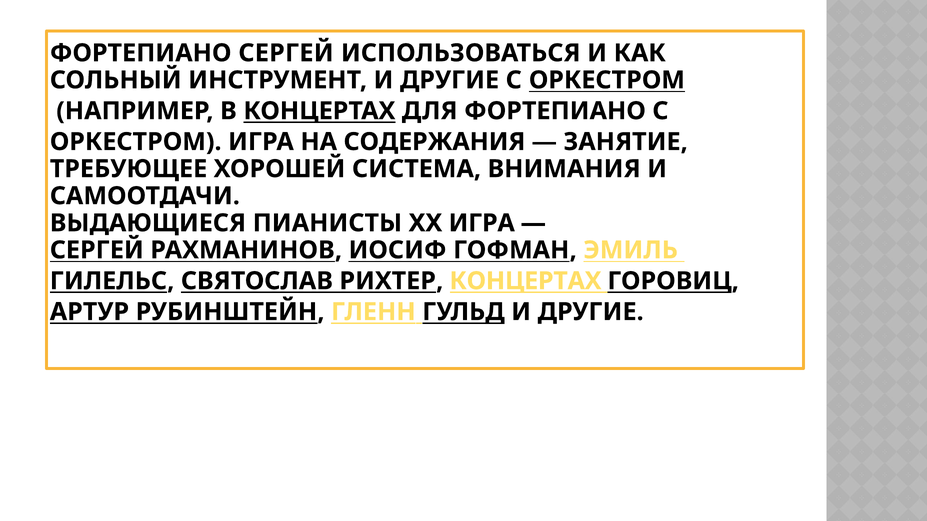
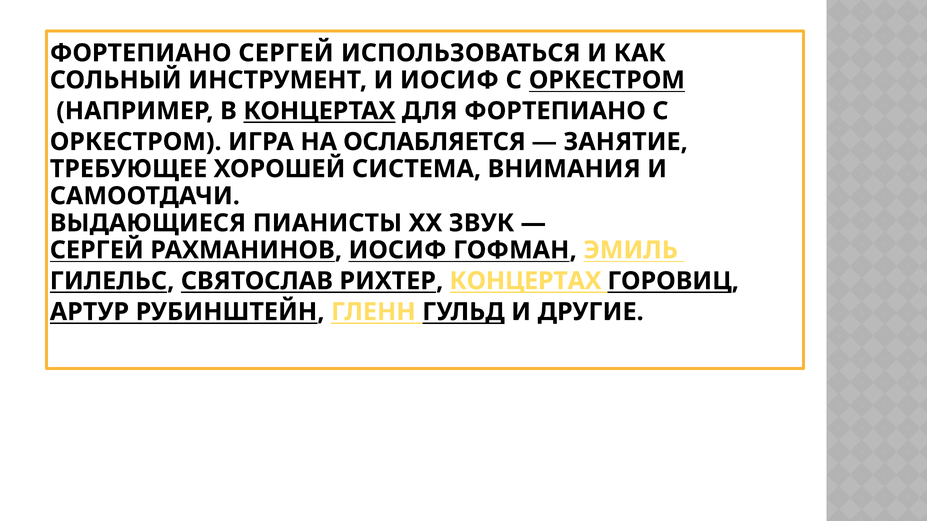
ИНСТРУМЕНТ И ДРУГИЕ: ДРУГИЕ -> ИОСИФ
СОДЕРЖАНИЯ: СОДЕРЖАНИЯ -> ОСЛАБЛЯЕТСЯ
XX ИГРА: ИГРА -> ЗВУК
